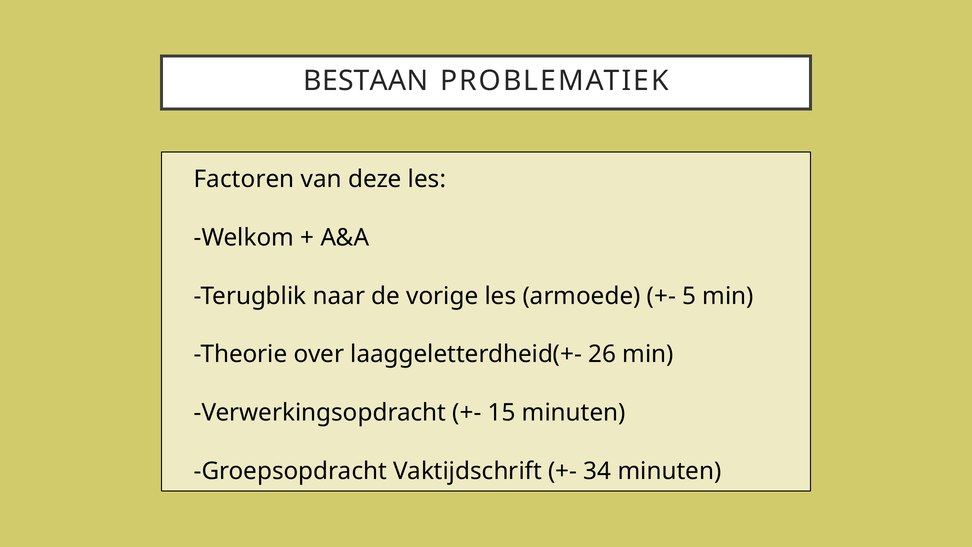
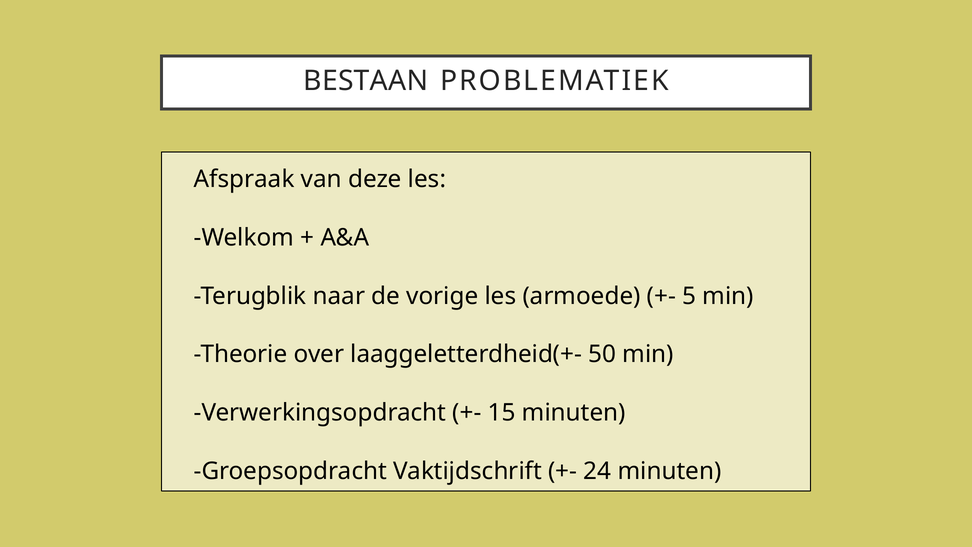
Factoren: Factoren -> Afspraak
26: 26 -> 50
34: 34 -> 24
